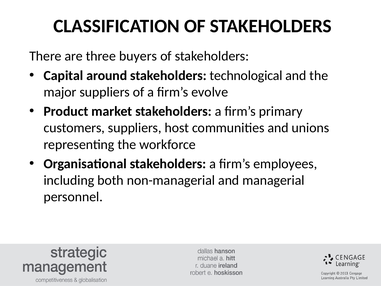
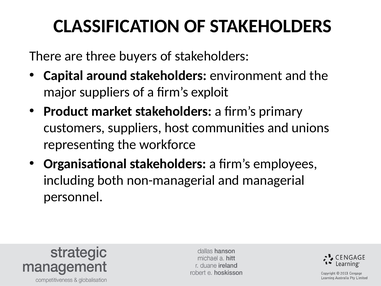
technological: technological -> environment
evolve: evolve -> exploit
